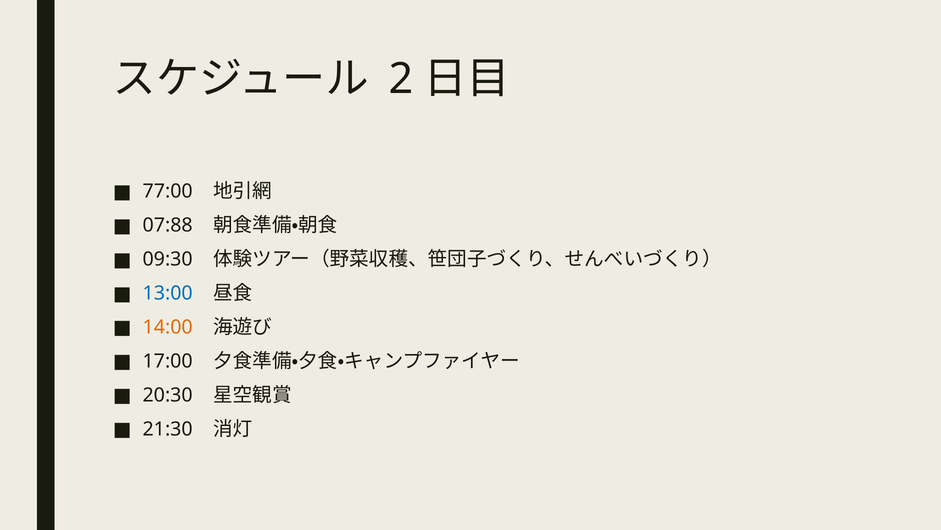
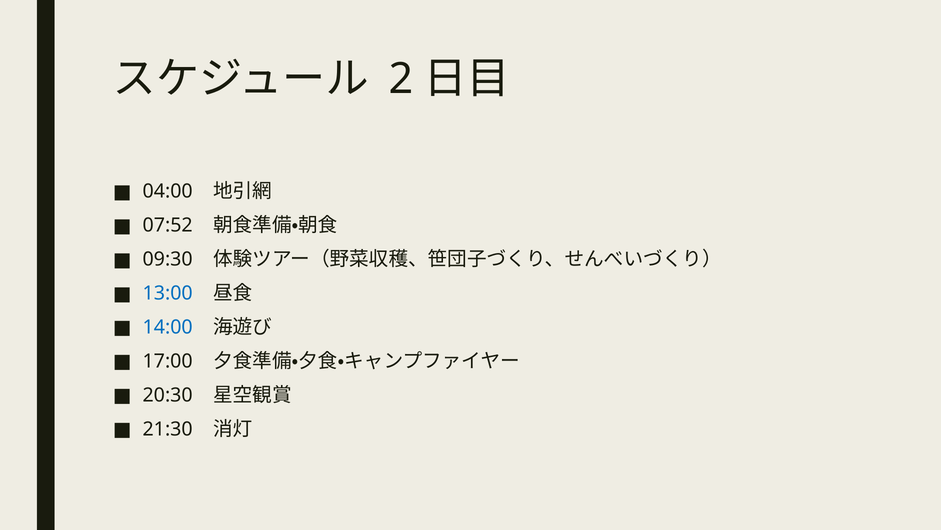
77:00: 77:00 -> 04:00
07:88: 07:88 -> 07:52
14:00 colour: orange -> blue
